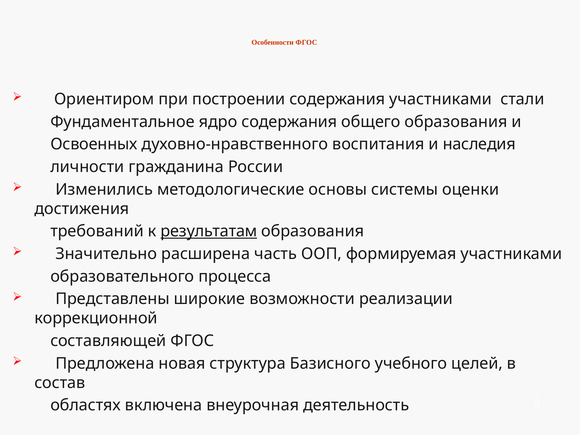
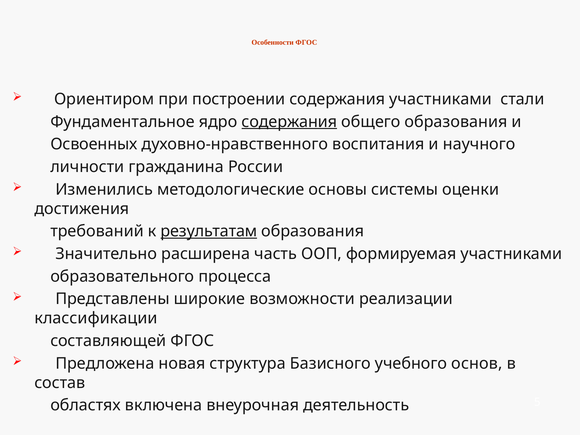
содержания at (289, 122) underline: none -> present
наследия: наследия -> научного
коррекционной: коррекционной -> классификации
целей: целей -> основ
